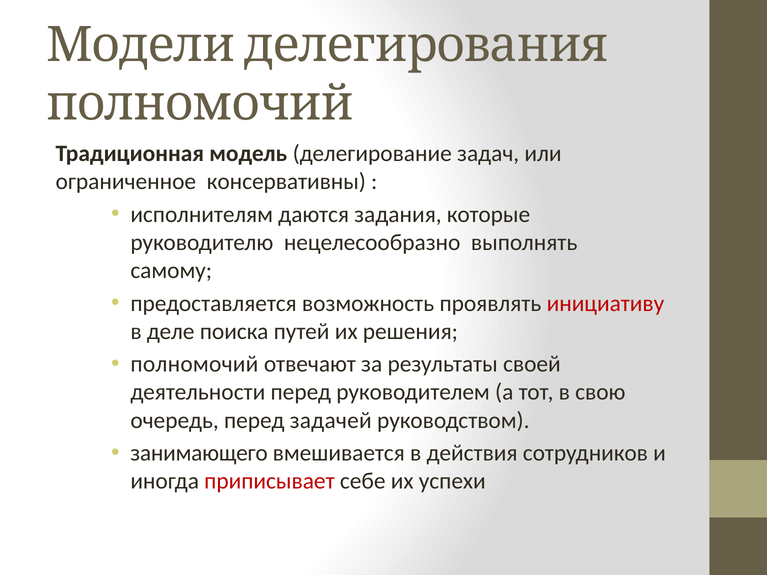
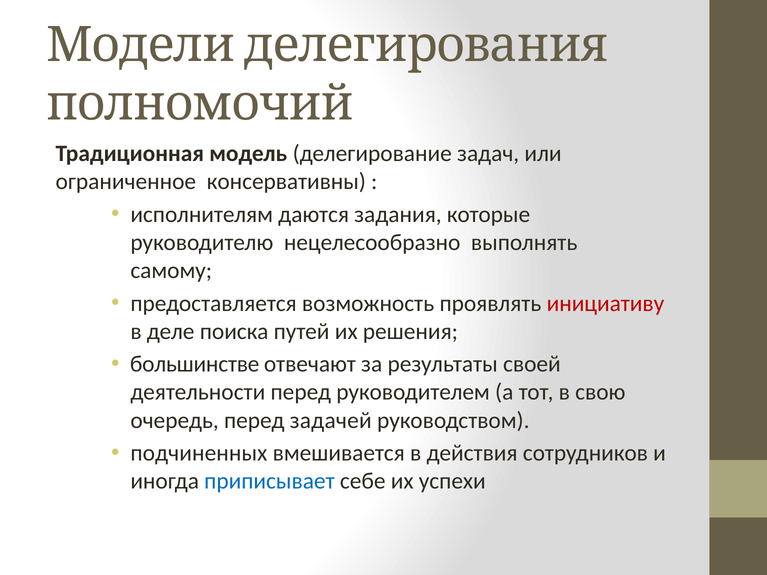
полномочий at (194, 364): полномочий -> большинстве
занимающего: занимающего -> подчиненных
приписывает colour: red -> blue
